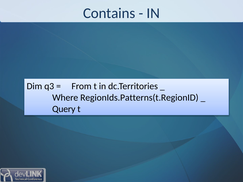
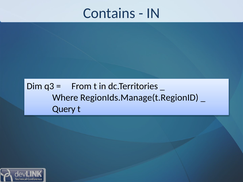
RegionIds.Patterns(t.RegionID: RegionIds.Patterns(t.RegionID -> RegionIds.Manage(t.RegionID
